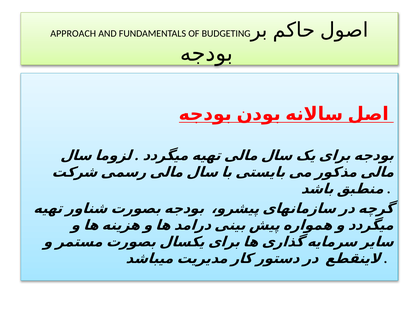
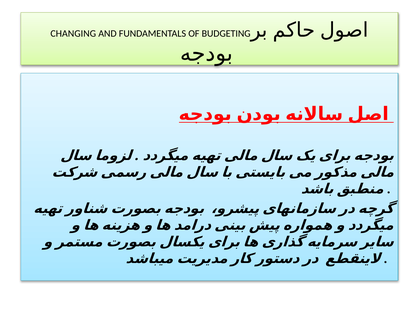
APPROACH: APPROACH -> CHANGING
